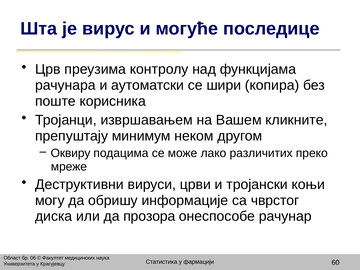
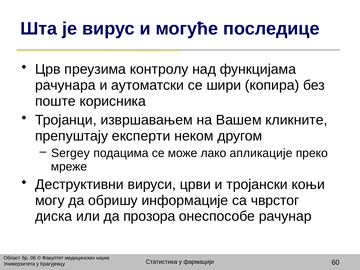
минимум: минимум -> експерти
Оквиру: Оквиру -> Sergey
различитих: различитих -> апликације
